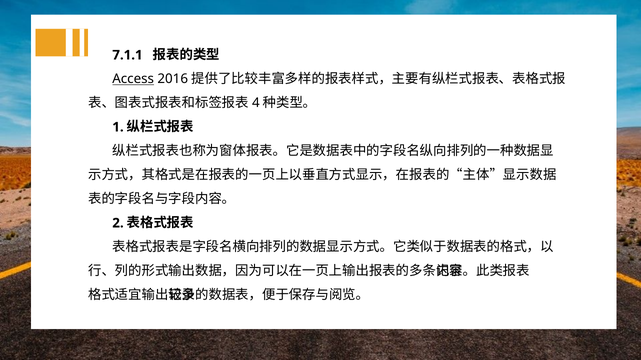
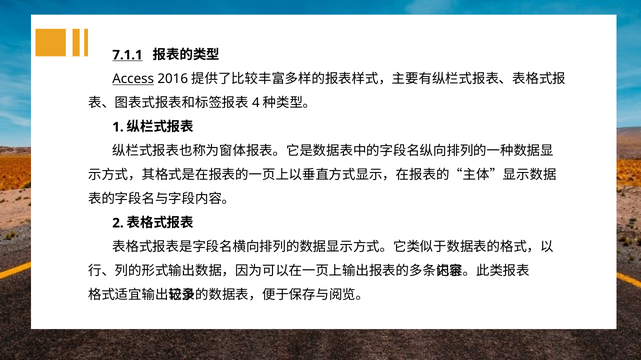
7.1.1 underline: none -> present
